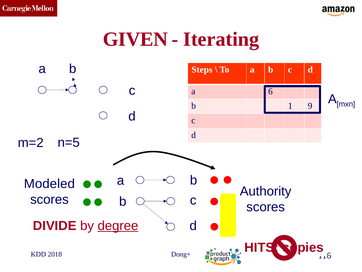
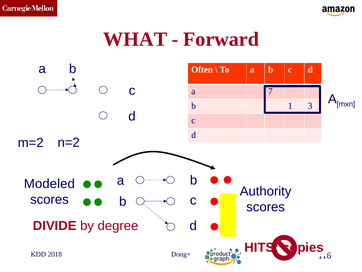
GIVEN: GIVEN -> WHAT
Iterating: Iterating -> Forward
Steps: Steps -> Often
6: 6 -> 7
9: 9 -> 3
n=5: n=5 -> n=2
degree underline: present -> none
